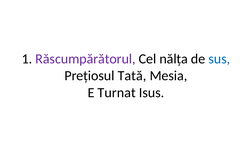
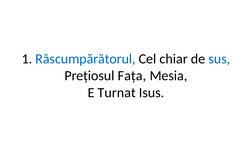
Răscumpărătorul colour: purple -> blue
nălța: nălța -> chiar
Tată: Tată -> Fața
